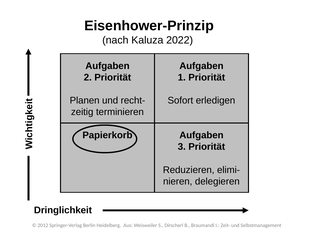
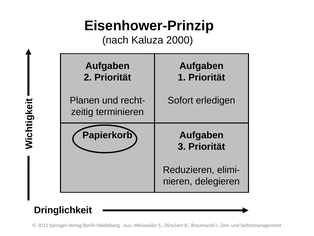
2022: 2022 -> 2000
